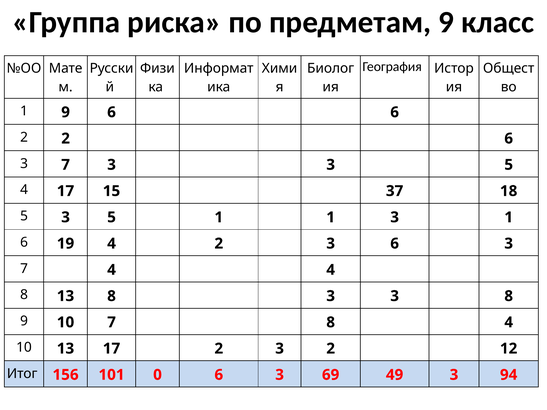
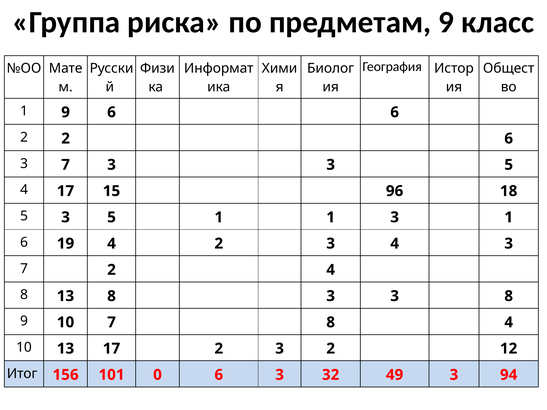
37: 37 -> 96
3 6: 6 -> 4
7 4: 4 -> 2
69: 69 -> 32
